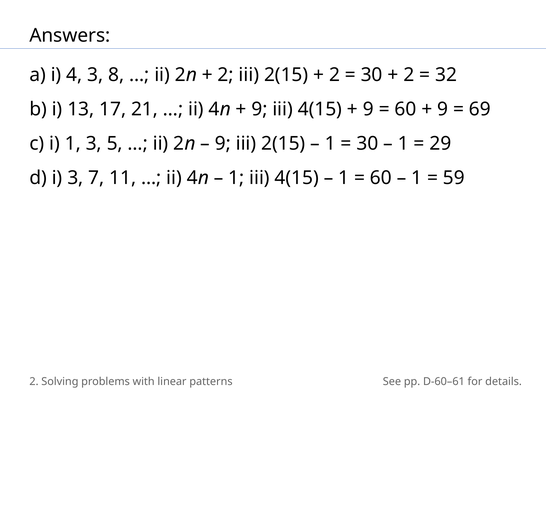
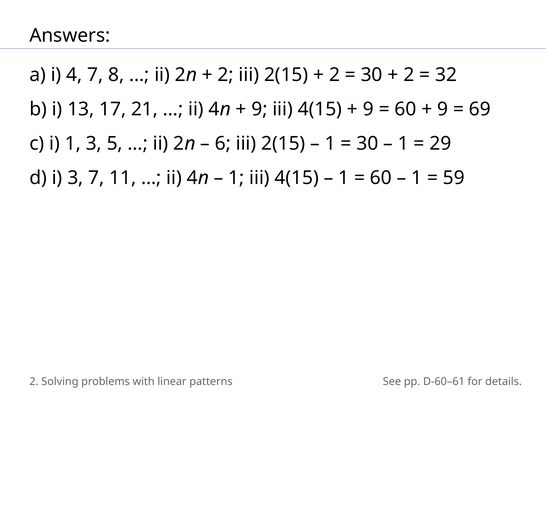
4 3: 3 -> 7
9 at (223, 144): 9 -> 6
